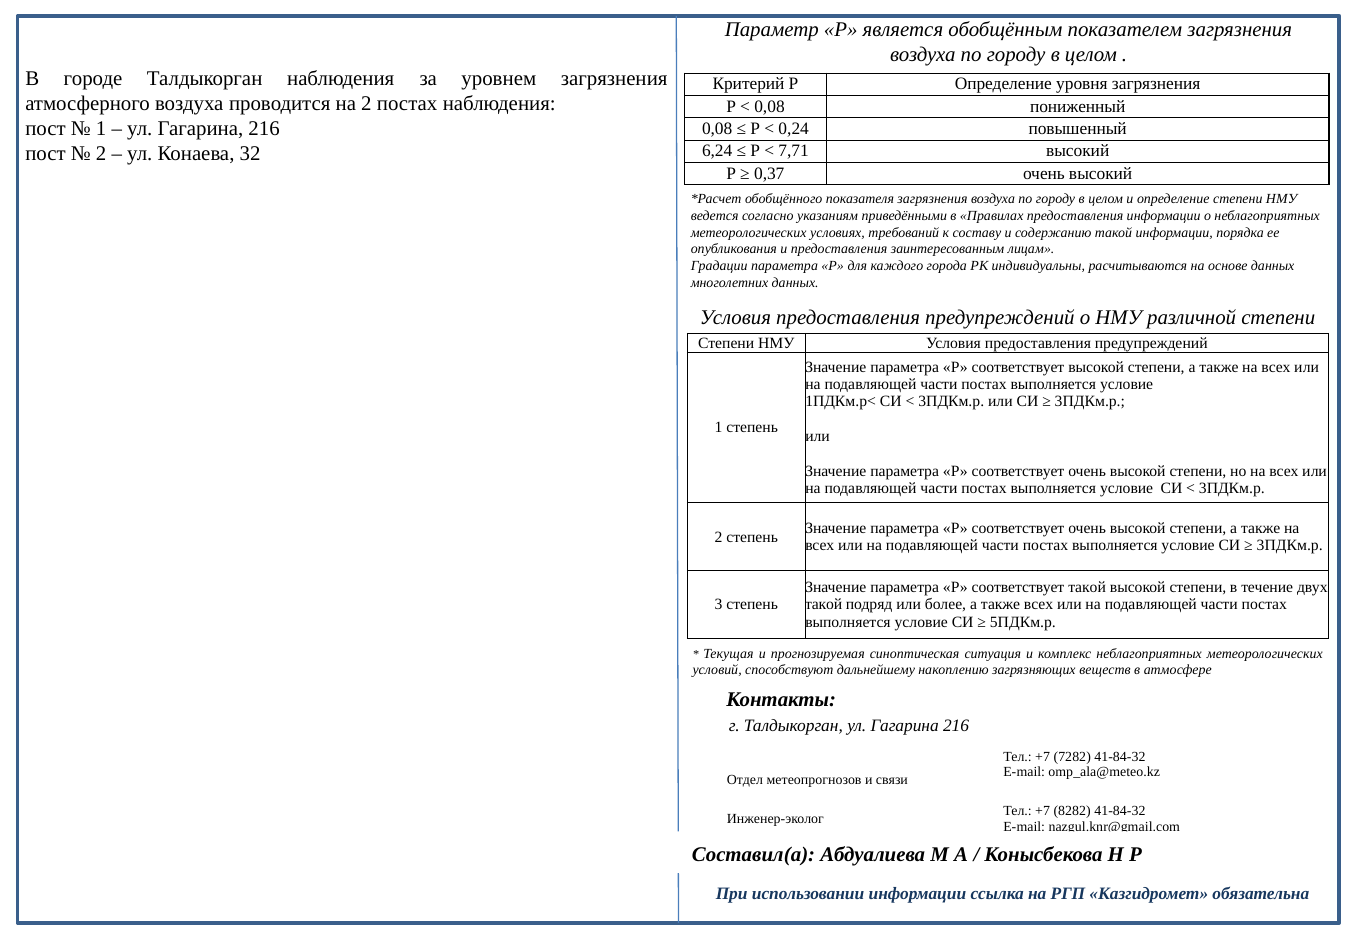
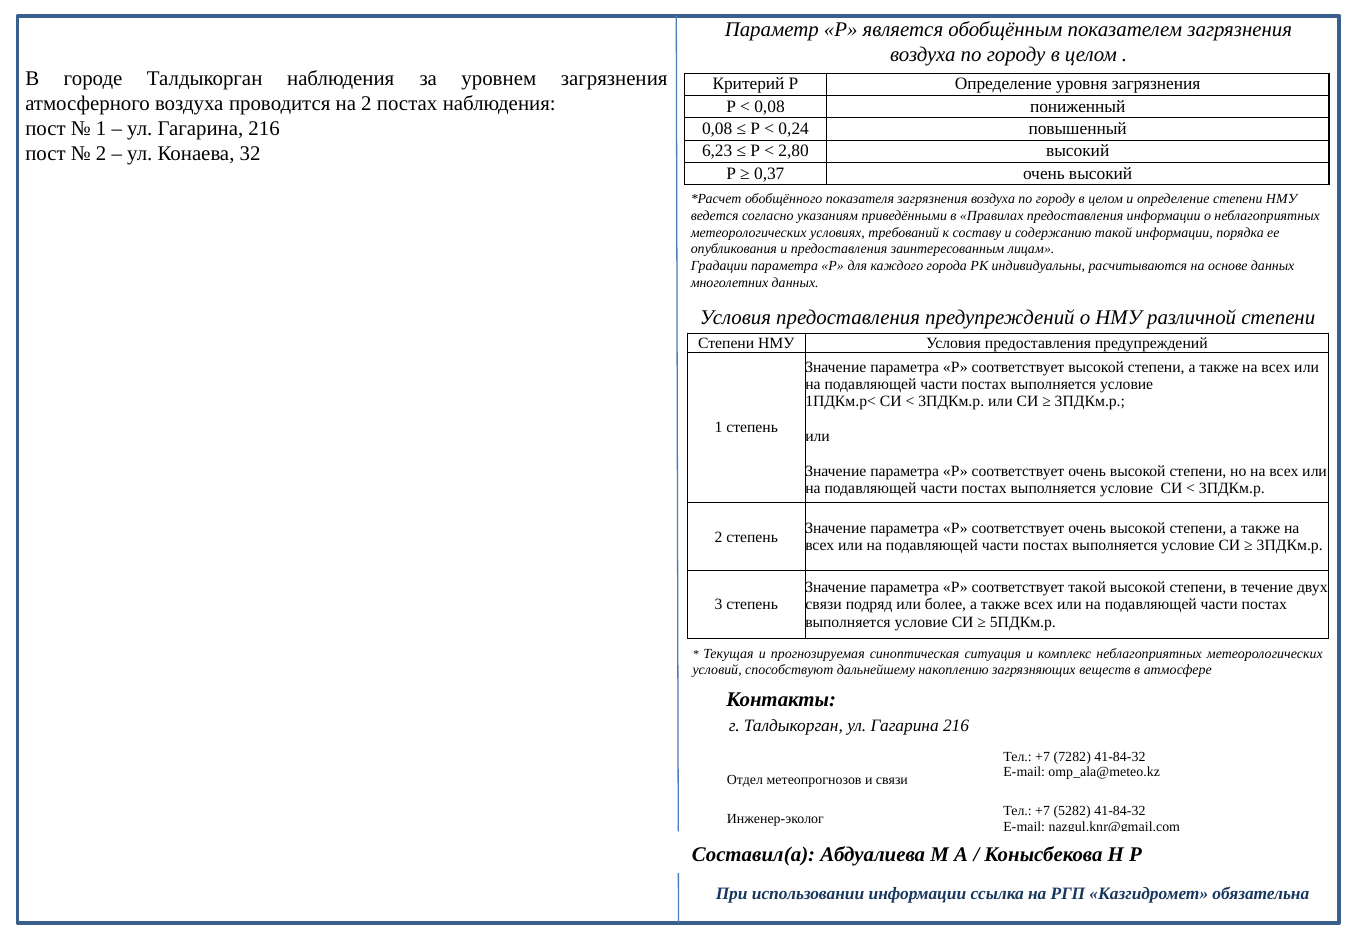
6,24: 6,24 -> 6,23
7,71: 7,71 -> 2,80
такой at (824, 605): такой -> связи
8282: 8282 -> 5282
